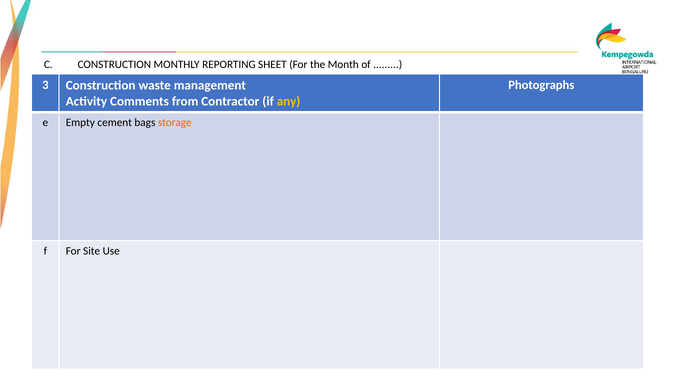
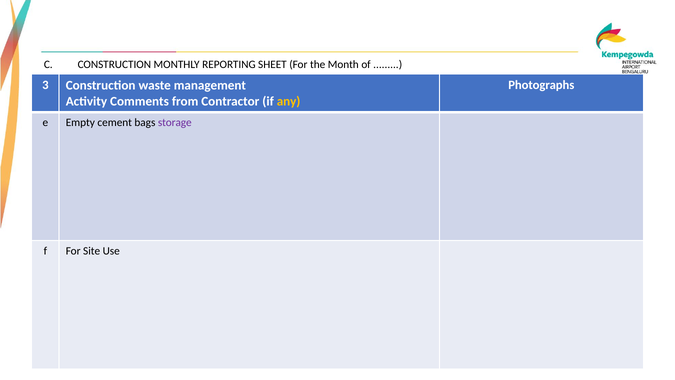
storage colour: orange -> purple
